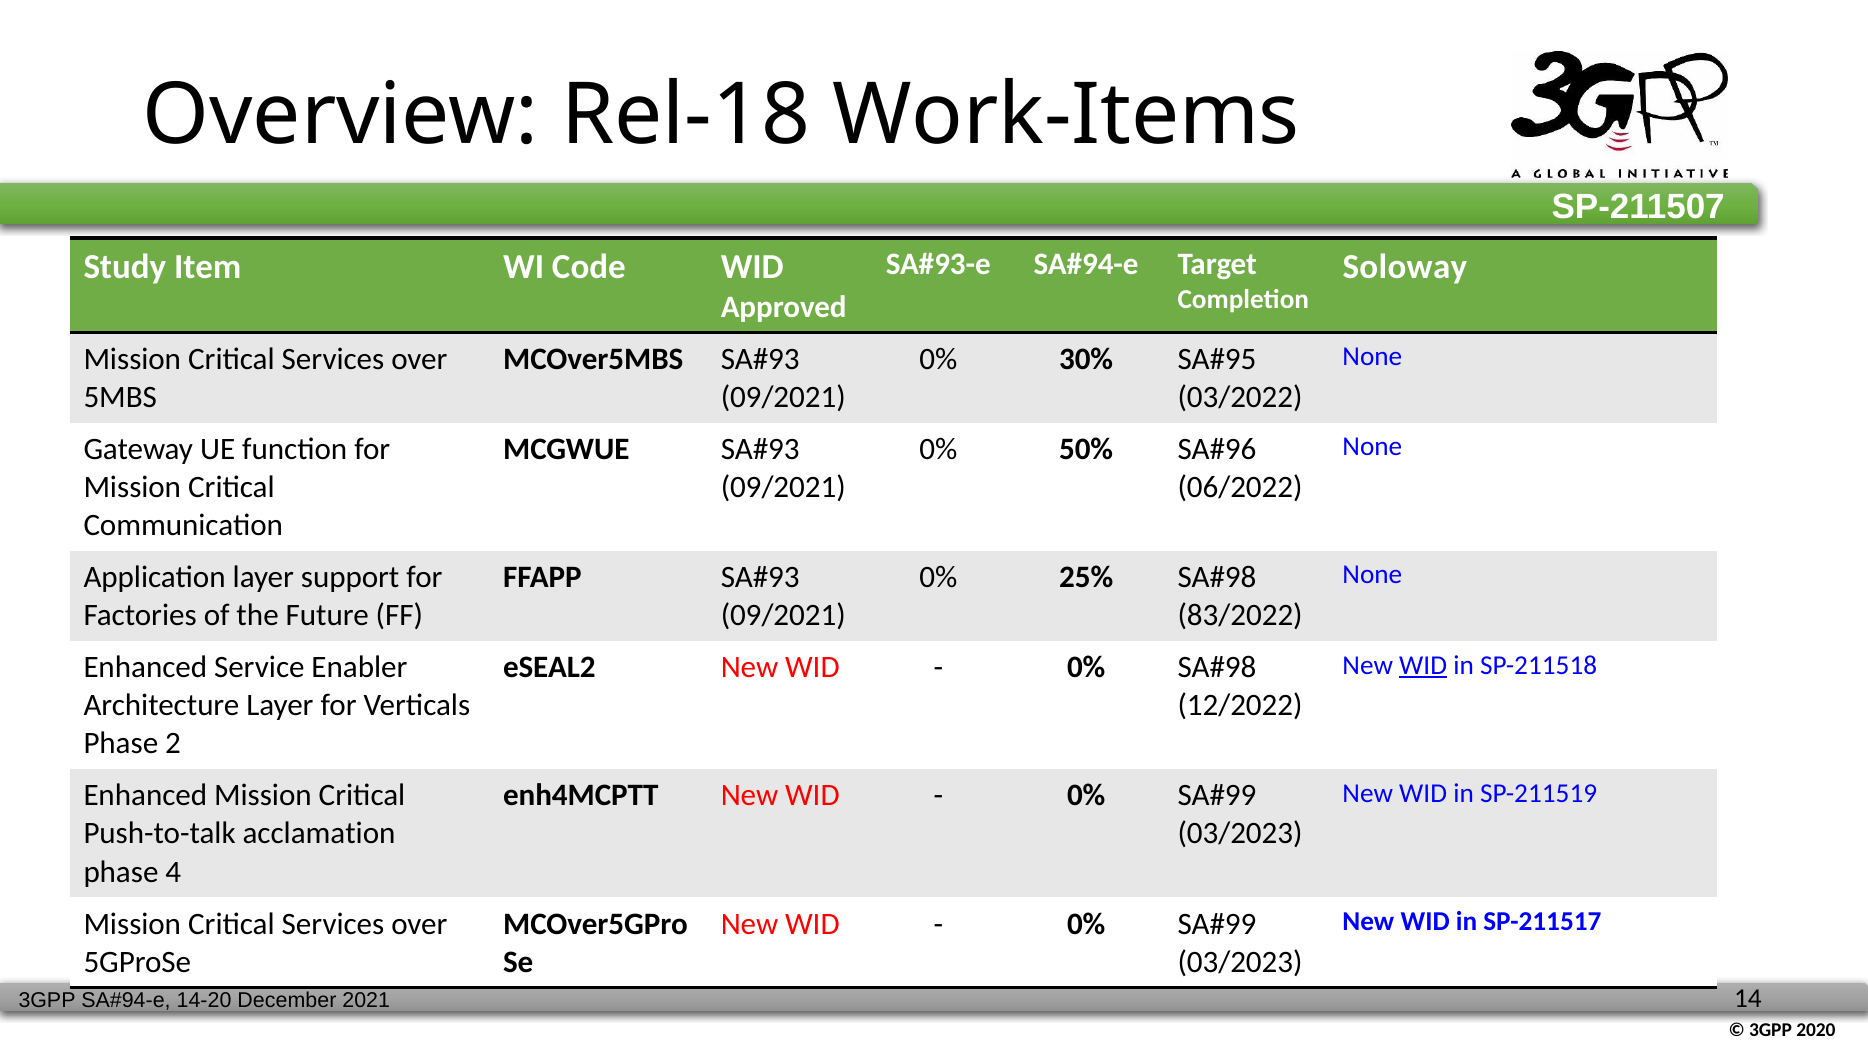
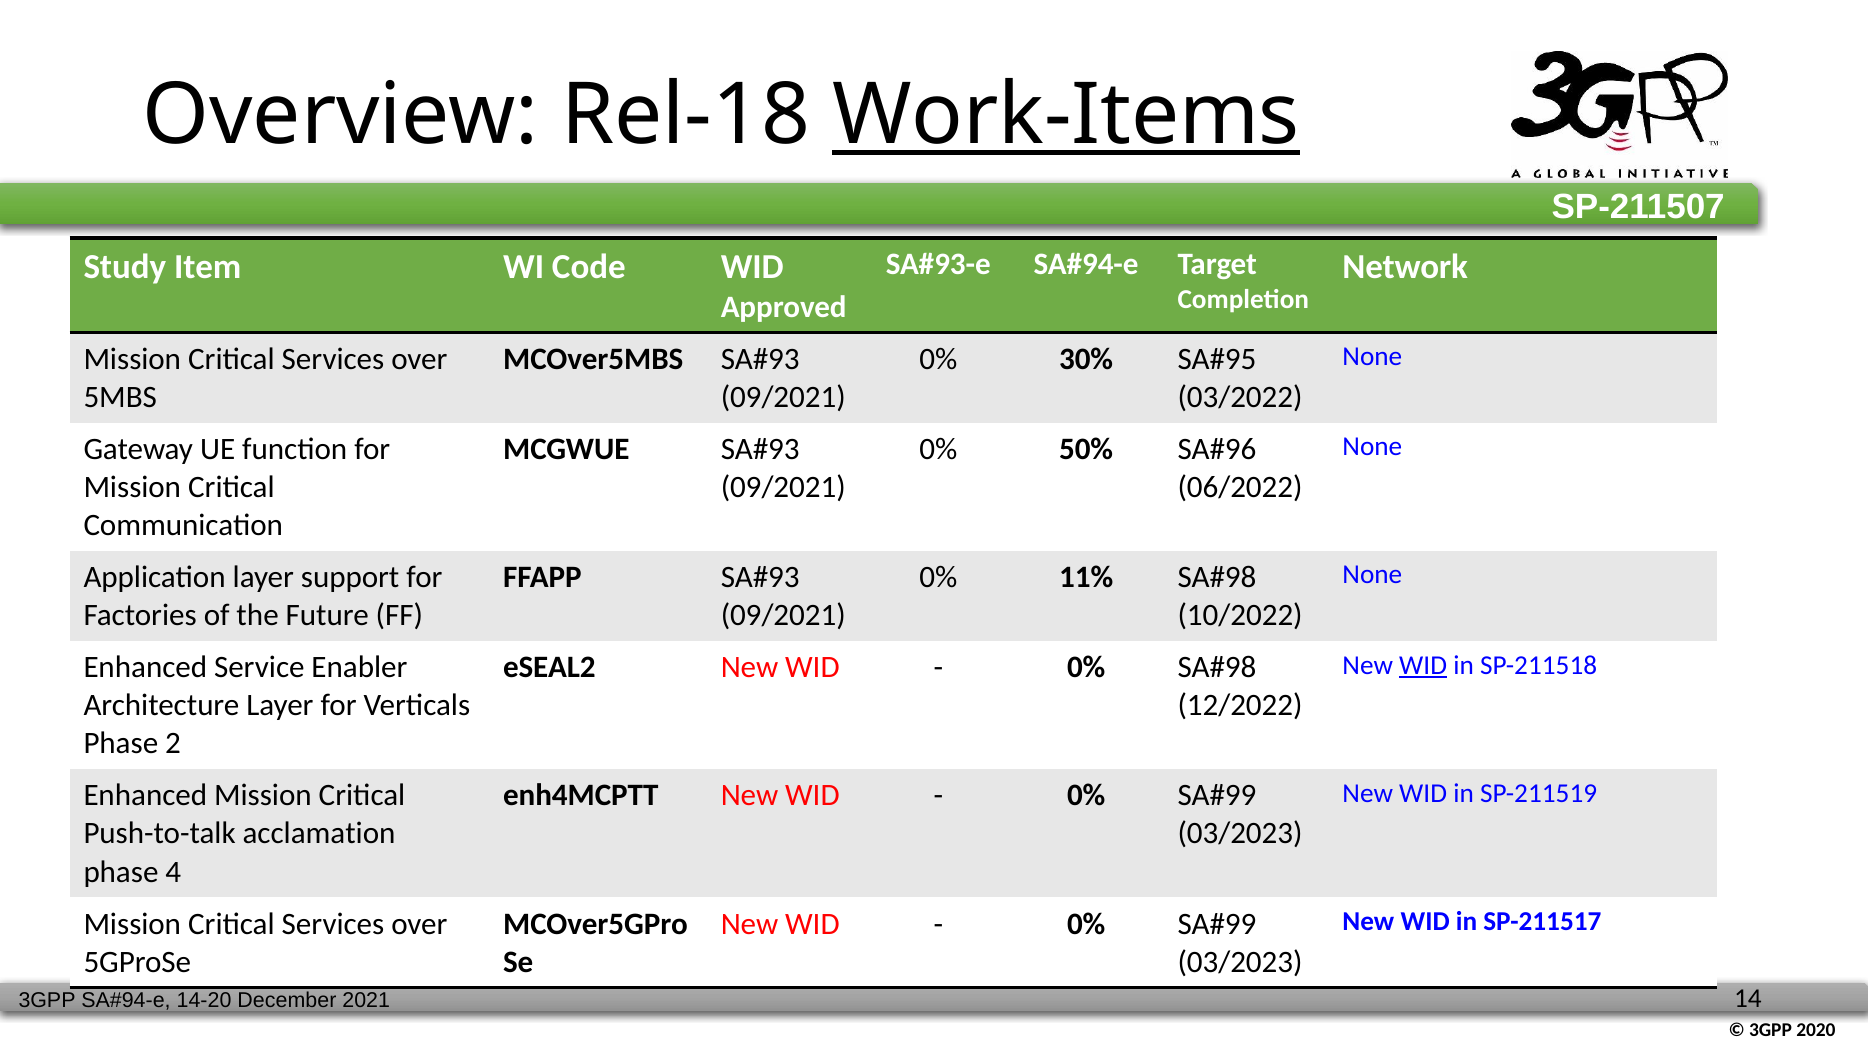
Work-Items underline: none -> present
Soloway: Soloway -> Network
25%: 25% -> 11%
83/2022: 83/2022 -> 10/2022
